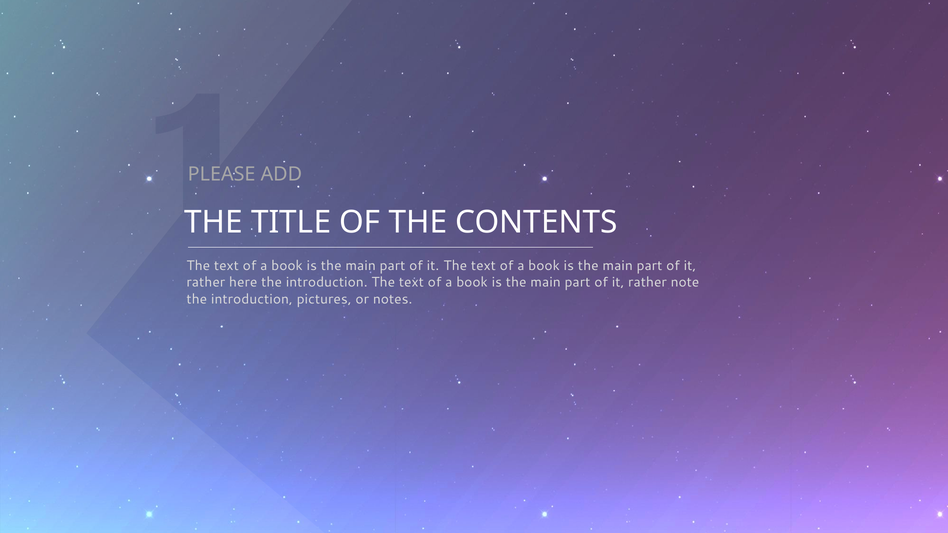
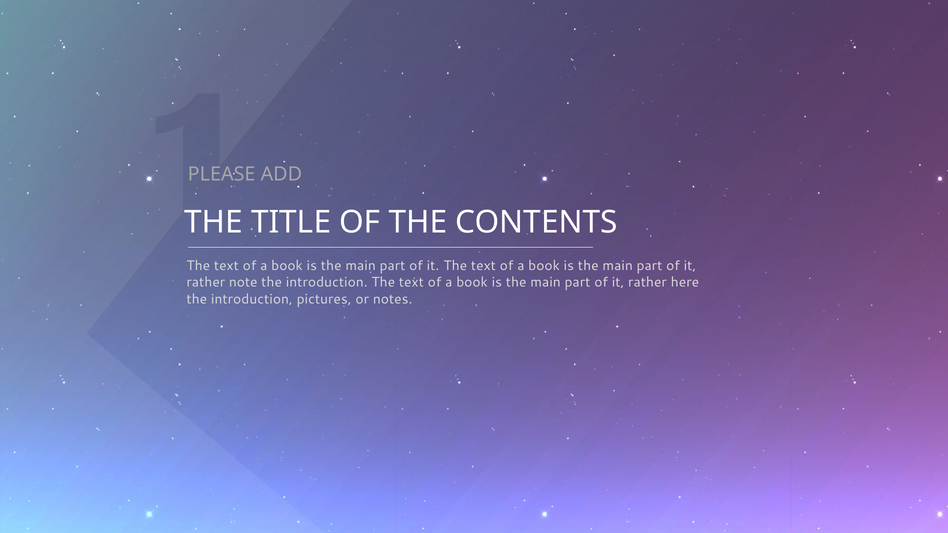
here: here -> note
note: note -> here
